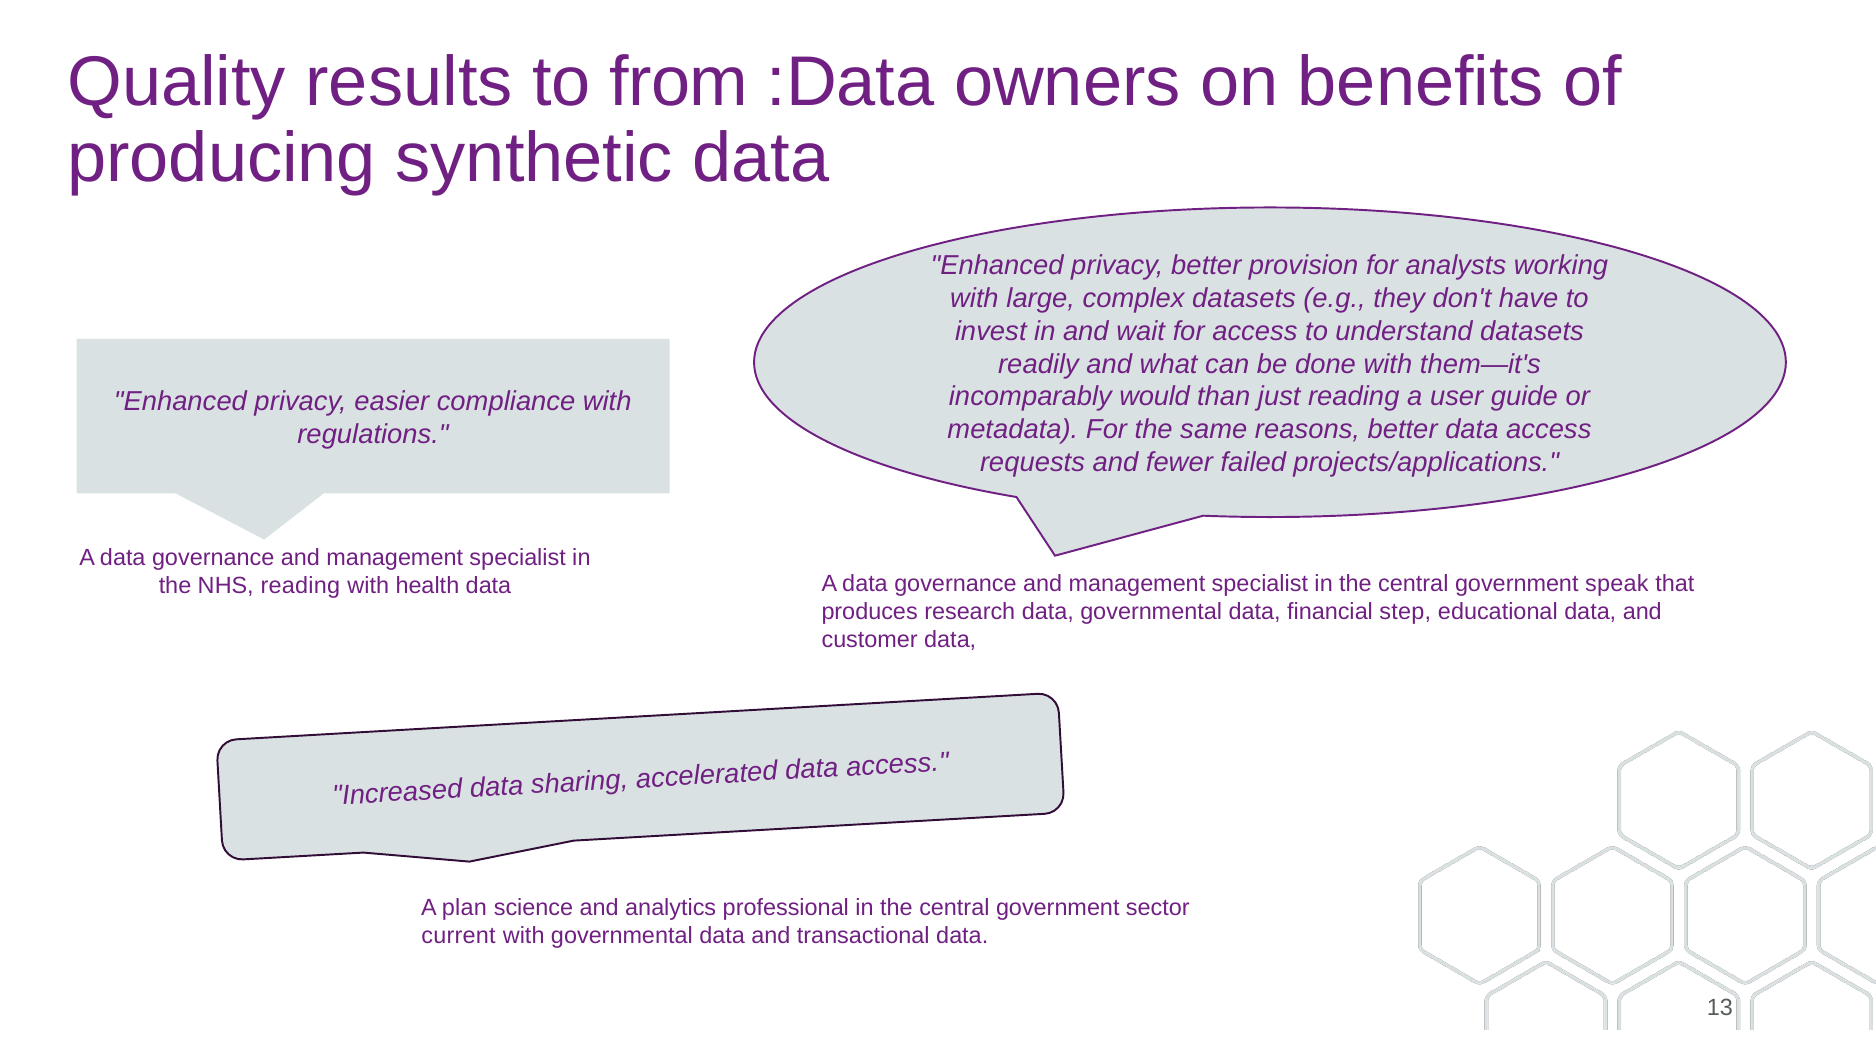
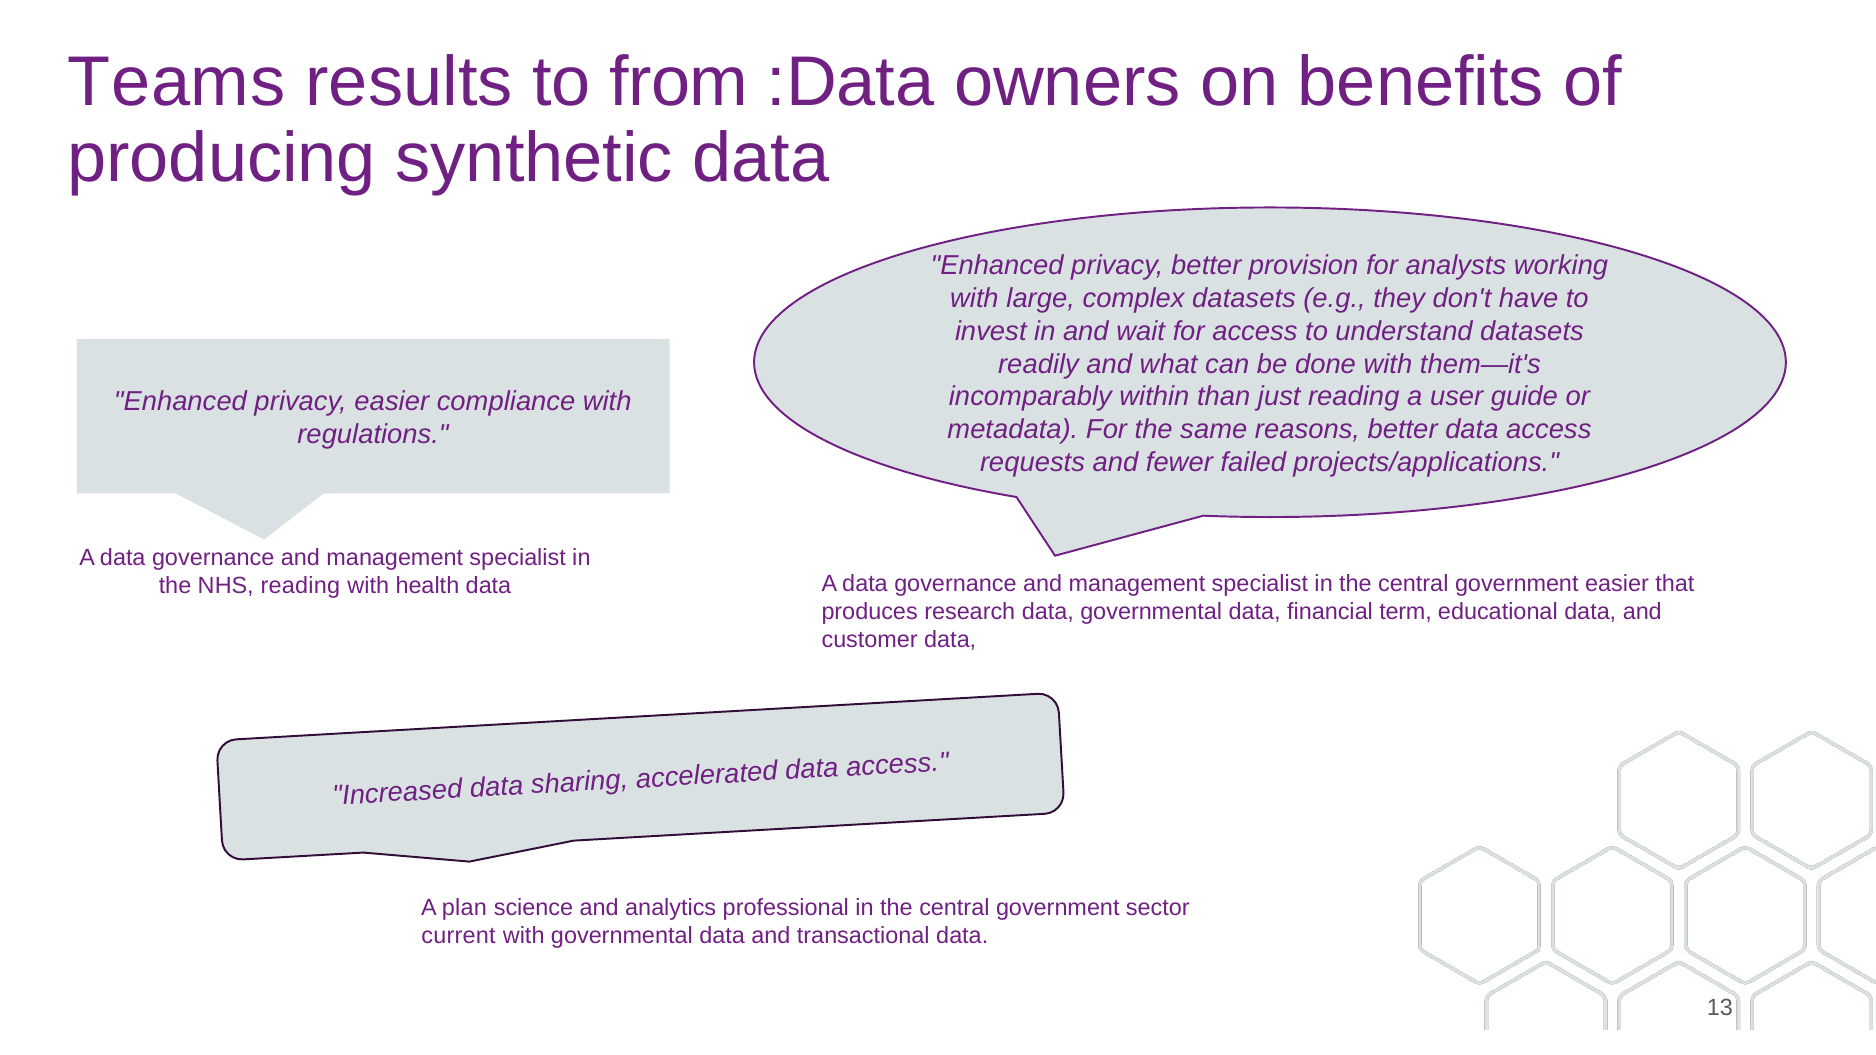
Quality: Quality -> Teams
would: would -> within
government speak: speak -> easier
step: step -> term
